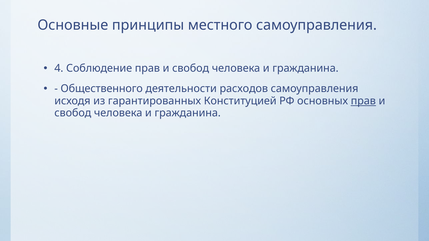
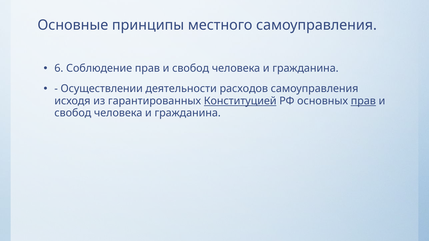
4: 4 -> 6
Общественного: Общественного -> Осуществлении
Конституцией underline: none -> present
